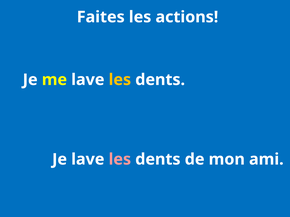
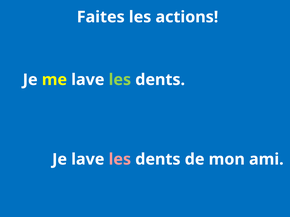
les at (120, 80) colour: yellow -> light green
